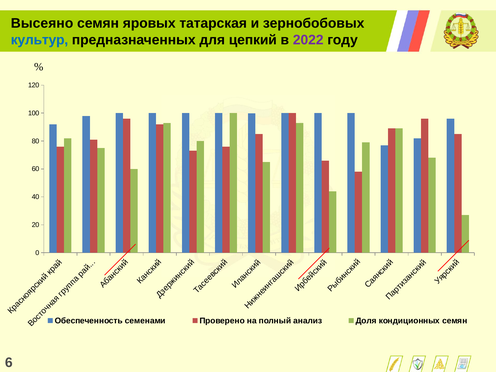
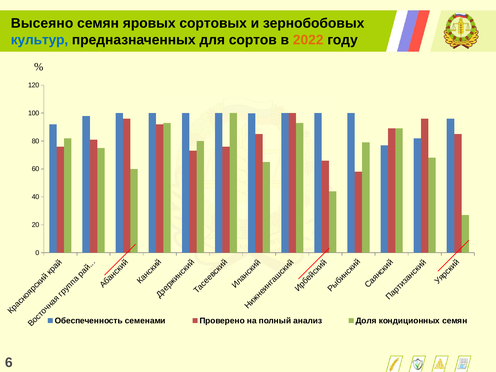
татарская: татарская -> сортовых
цепкий: цепкий -> сортов
2022 colour: purple -> orange
